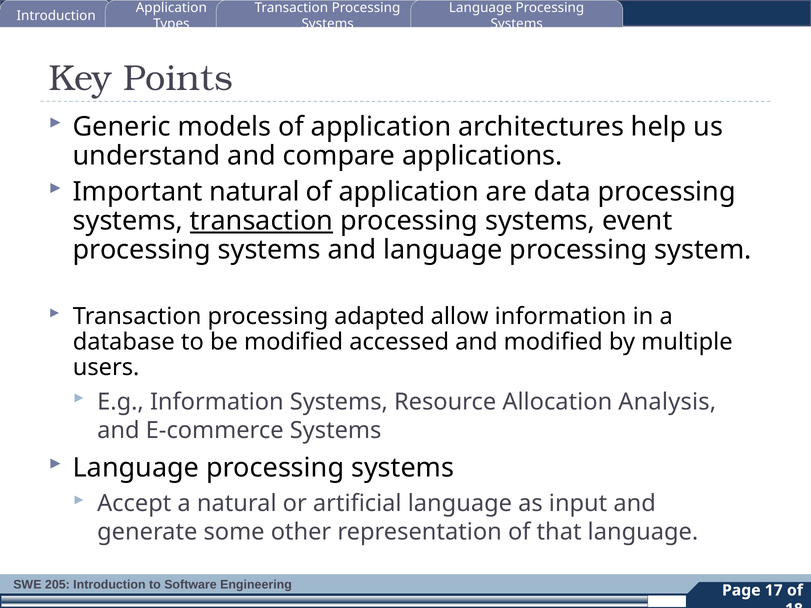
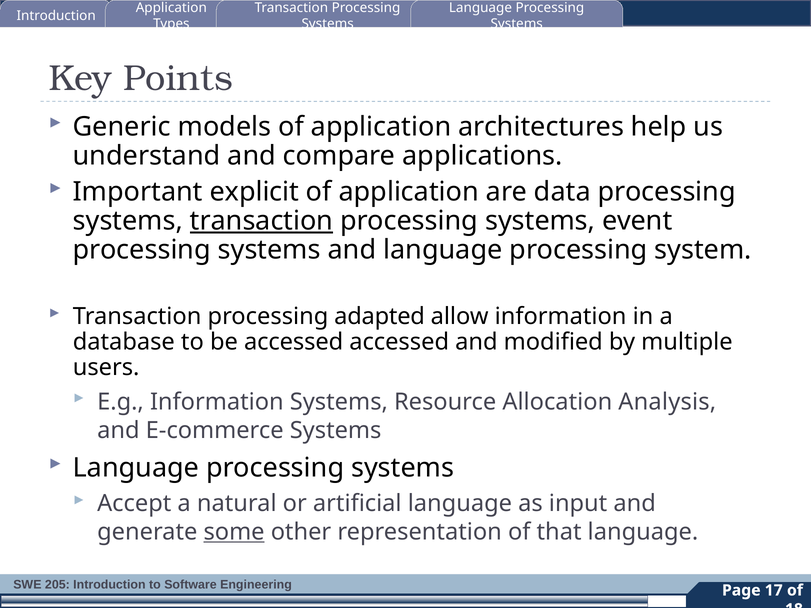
Important natural: natural -> explicit
be modified: modified -> accessed
some underline: none -> present
